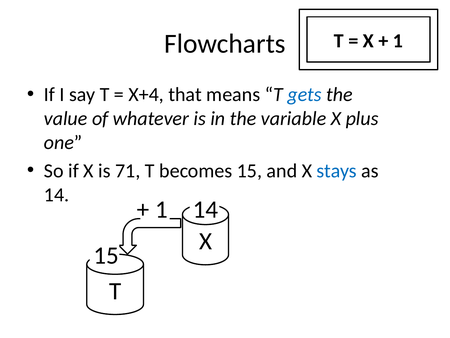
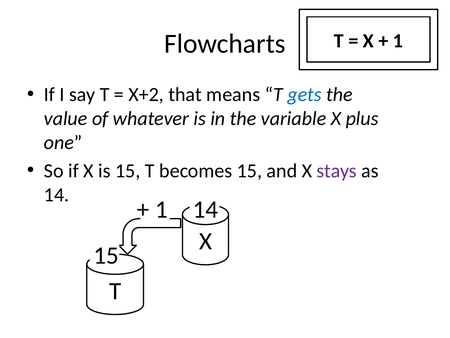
X+4: X+4 -> X+2
is 71: 71 -> 15
stays colour: blue -> purple
